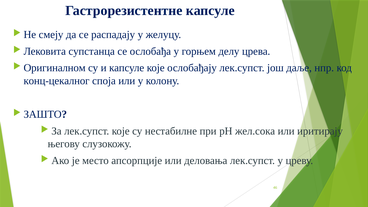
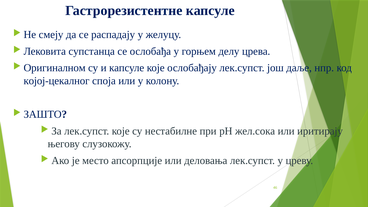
конц-цекалног: конц-цекалног -> којој-цекалног
